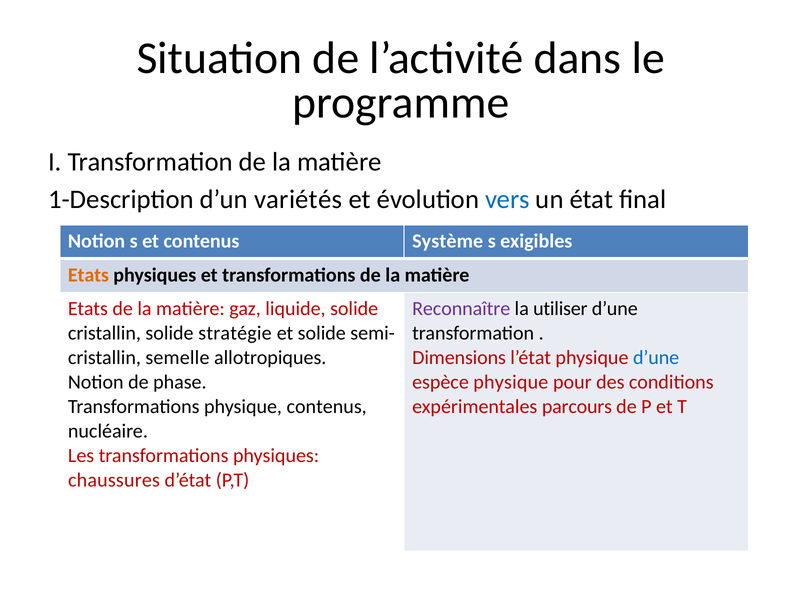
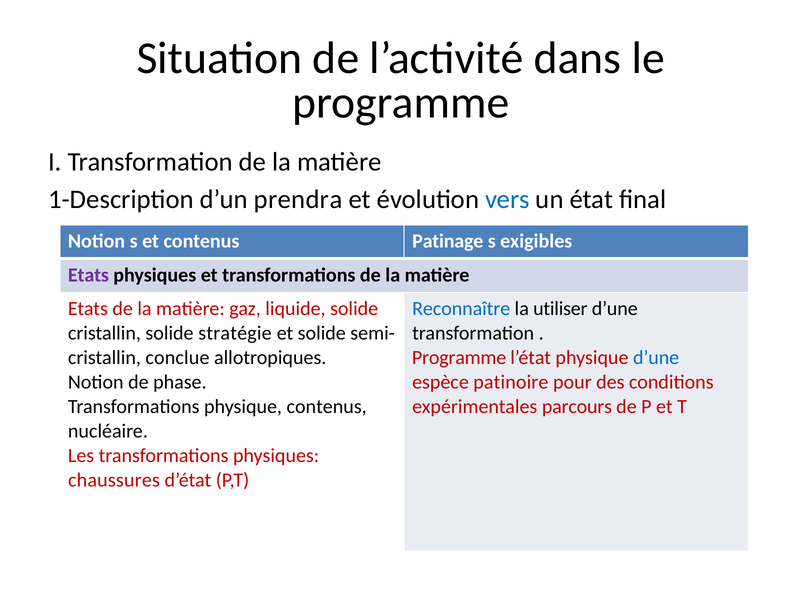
variétés: variétés -> prendra
Système: Système -> Patinage
Etats at (88, 275) colour: orange -> purple
Reconnaître colour: purple -> blue
semelle: semelle -> conclue
Dimensions at (459, 358): Dimensions -> Programme
espèce physique: physique -> patinoire
